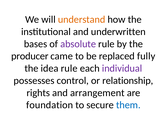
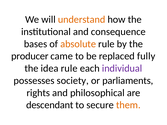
underwritten: underwritten -> consequence
absolute colour: purple -> orange
control: control -> society
relationship: relationship -> parliaments
arrangement: arrangement -> philosophical
foundation: foundation -> descendant
them colour: blue -> orange
